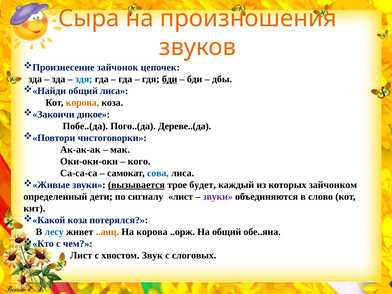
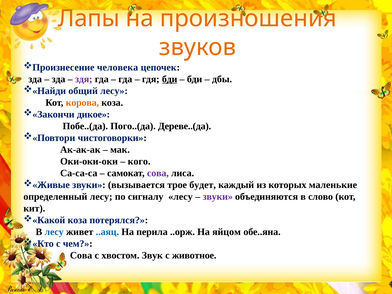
Сыра: Сыра -> Лапы
зайчонок: зайчонок -> человека
здя colour: blue -> purple
общий лиса: лиса -> лесу
сова at (158, 173) colour: blue -> purple
вызывается underline: present -> none
зайчонком: зайчонком -> маленькие
определенный дети: дети -> лесу
сигналу лист: лист -> лесу
..аяц colour: orange -> blue
На корова: корова -> перила
На общий: общий -> яйцом
Лист at (81, 255): Лист -> Сова
слоговых: слоговых -> животное
